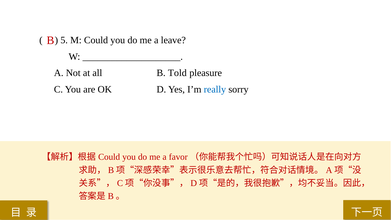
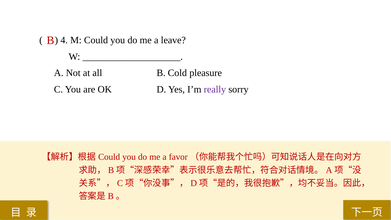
5: 5 -> 4
Told: Told -> Cold
really colour: blue -> purple
